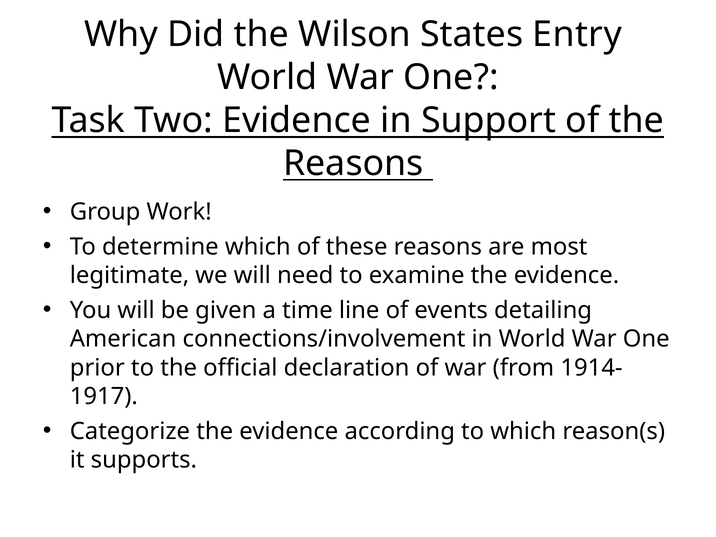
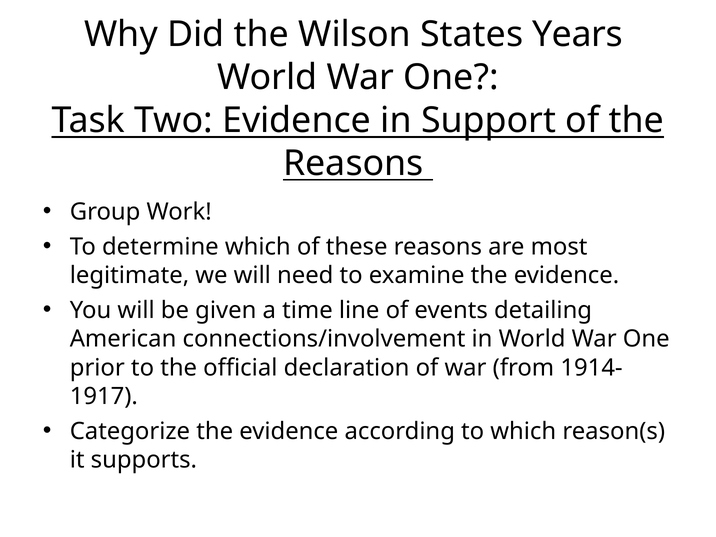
Entry: Entry -> Years
